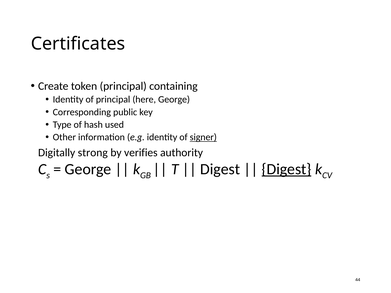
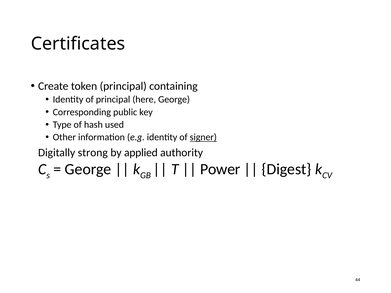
verifies: verifies -> applied
Digest at (220, 169): Digest -> Power
Digest at (287, 169) underline: present -> none
